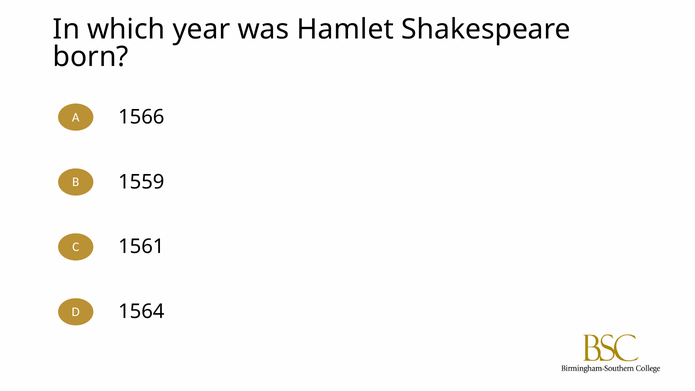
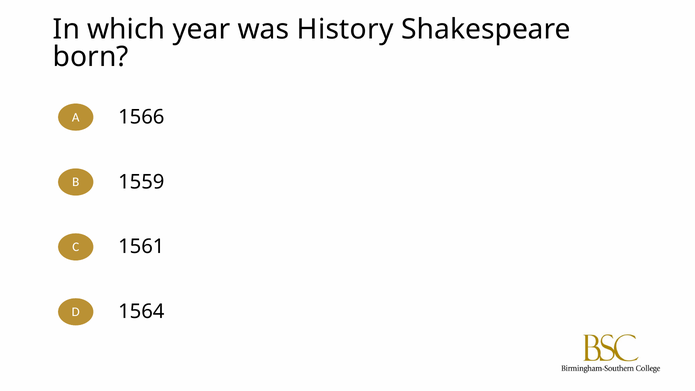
Hamlet: Hamlet -> History
